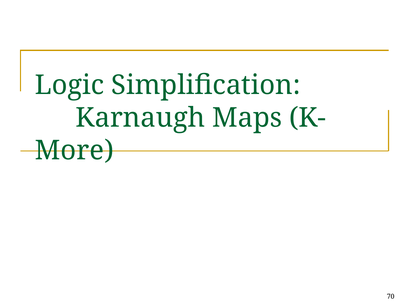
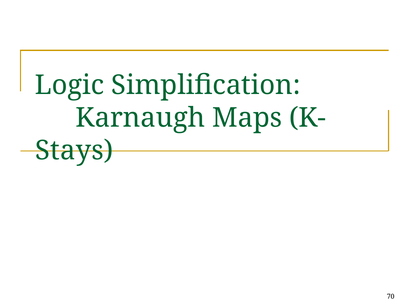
More: More -> Stays
